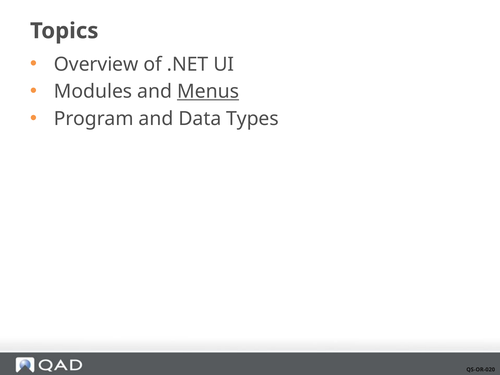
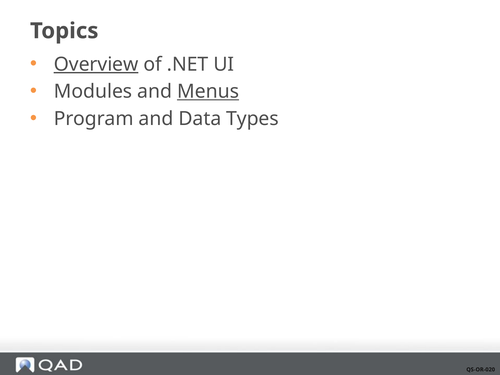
Overview underline: none -> present
